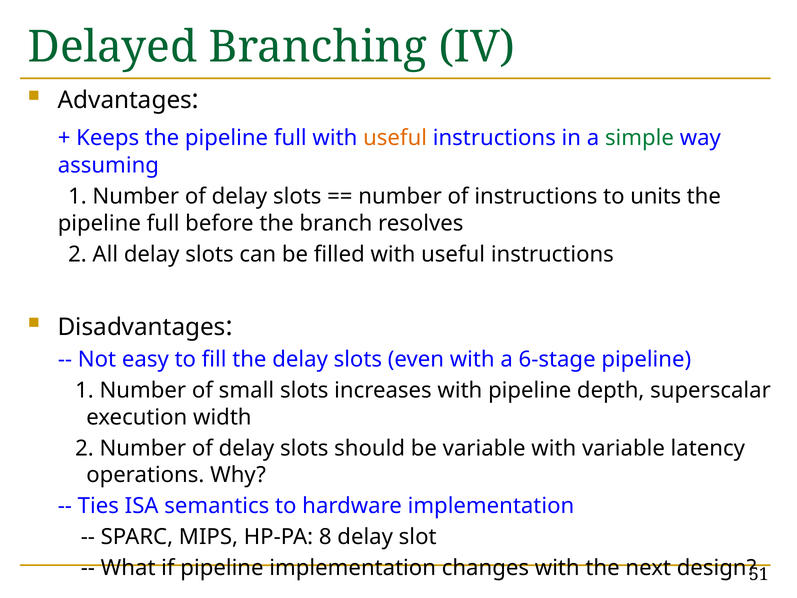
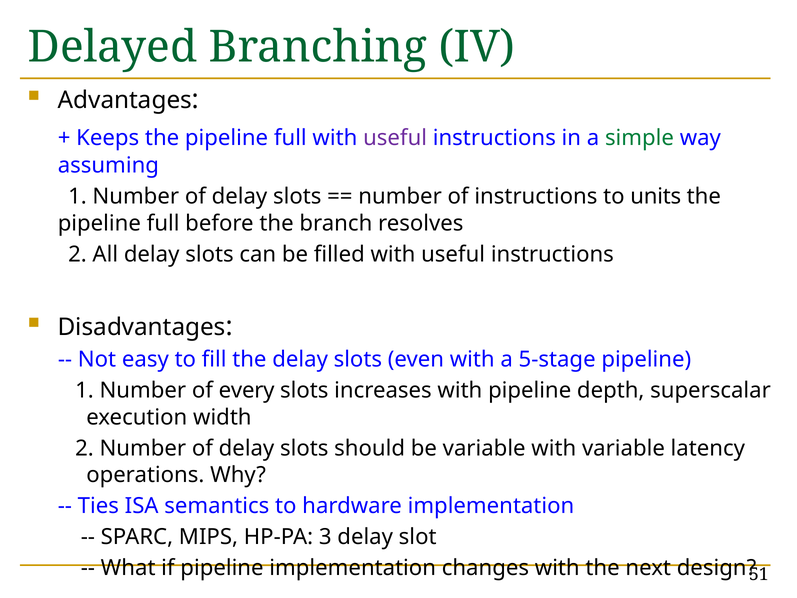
useful at (395, 138) colour: orange -> purple
6-stage: 6-stage -> 5-stage
small: small -> every
8: 8 -> 3
